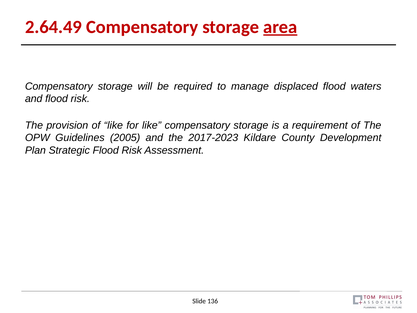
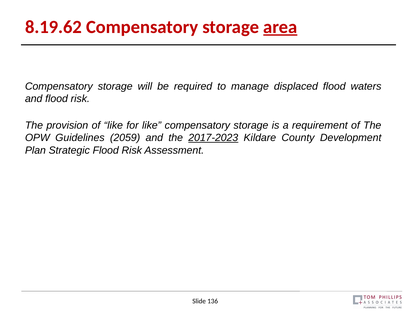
2.64.49: 2.64.49 -> 8.19.62
2005: 2005 -> 2059
2017-2023 underline: none -> present
